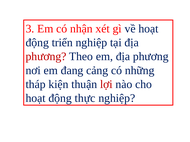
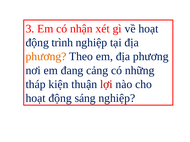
triển: triển -> trình
phương at (46, 57) colour: red -> orange
thực: thực -> sáng
